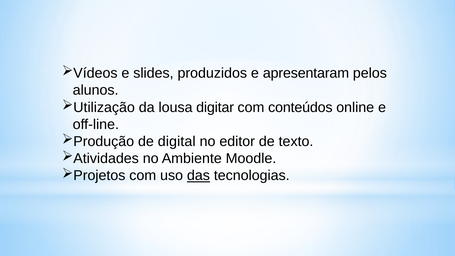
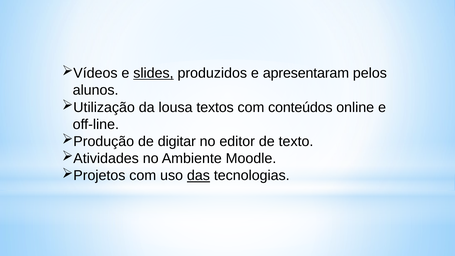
slides underline: none -> present
digitar: digitar -> textos
digital: digital -> digitar
